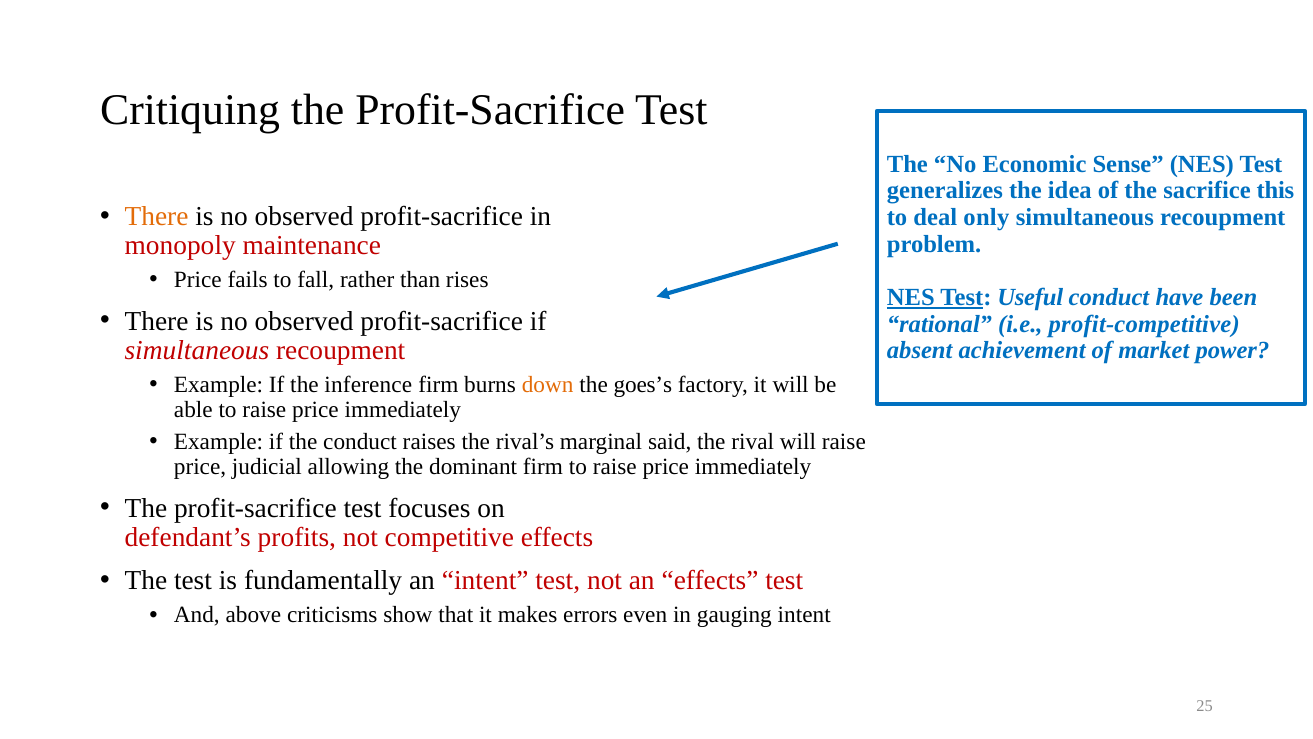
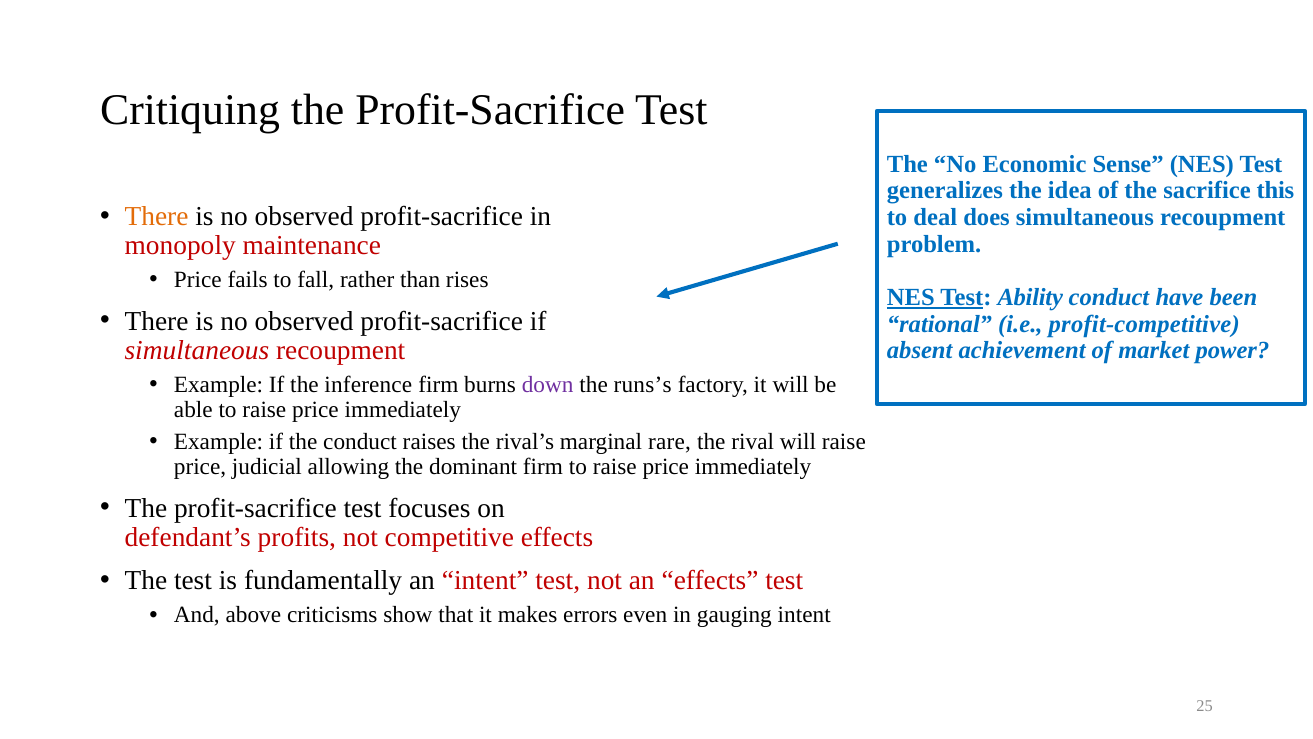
only: only -> does
Useful: Useful -> Ability
down colour: orange -> purple
goes’s: goes’s -> runs’s
said: said -> rare
